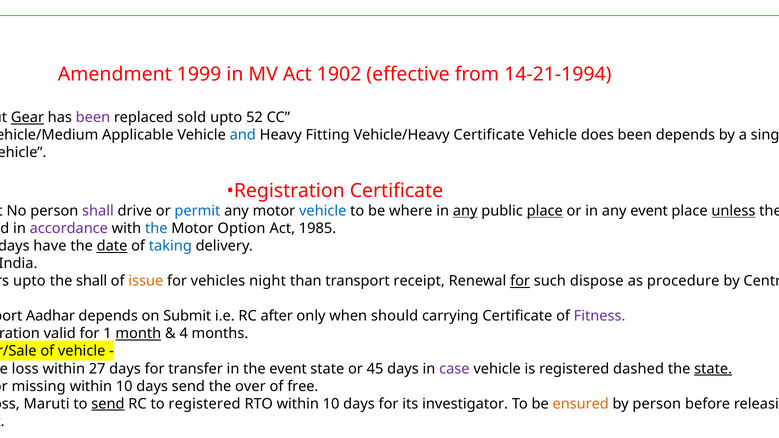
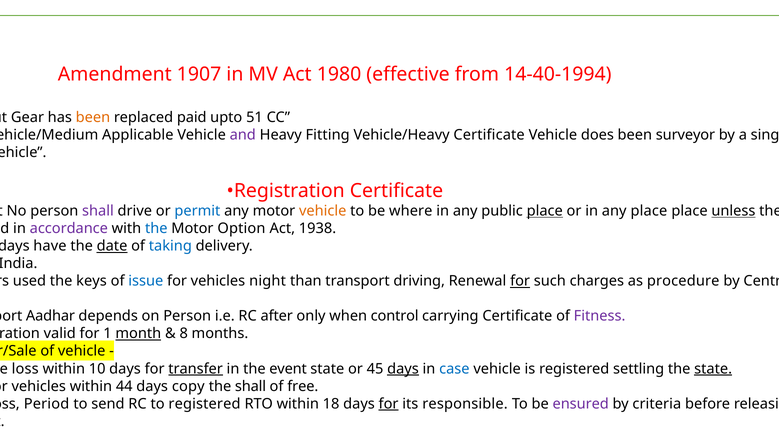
1999: 1999 -> 1907
1902: 1902 -> 1980
14-21-1994: 14-21-1994 -> 14-40-1994
Gear underline: present -> none
been at (93, 118) colour: purple -> orange
sold: sold -> paid
52: 52 -> 51
and colour: blue -> purple
been depends: depends -> surveyor
vehicle at (323, 211) colour: blue -> orange
any at (465, 211) underline: present -> none
any event: event -> place
1985: 1985 -> 1938
upto at (29, 281): upto -> used
the shall: shall -> keys
issue colour: orange -> blue
receipt: receipt -> driving
dispose: dispose -> charges
on Submit: Submit -> Person
should: should -> control
4: 4 -> 8
27: 27 -> 10
transfer underline: none -> present
days at (403, 369) underline: none -> present
case at (454, 369) colour: purple -> blue
dashed: dashed -> settling
missing at (39, 386): missing -> vehicles
10 at (124, 386): 10 -> 44
days send: send -> copy
the over: over -> shall
Maruti: Maruti -> Period
send at (108, 404) underline: present -> none
RTO within 10: 10 -> 18
for at (389, 404) underline: none -> present
investigator: investigator -> responsible
ensured colour: orange -> purple
by person: person -> criteria
